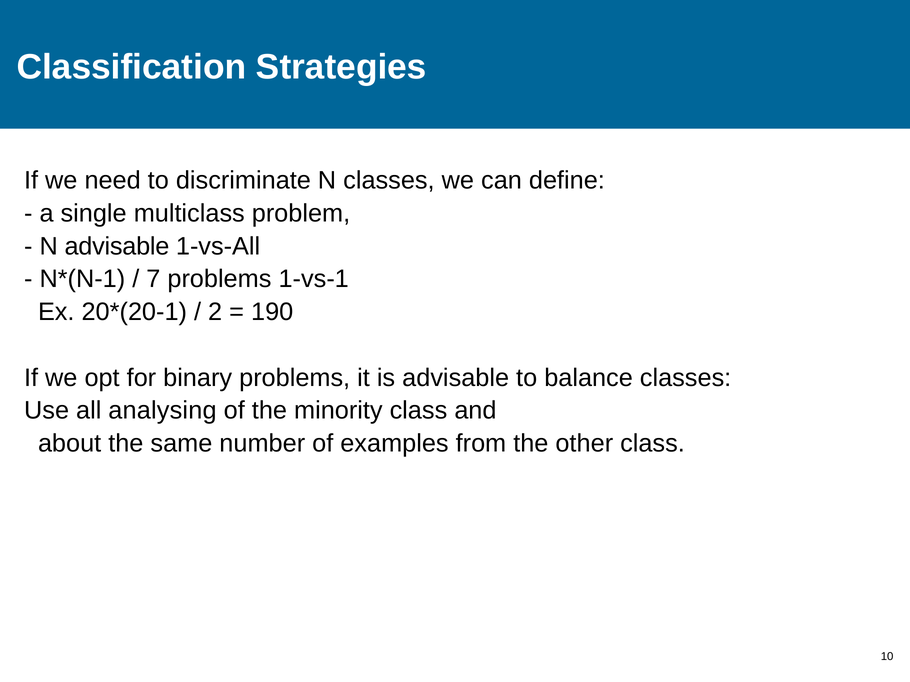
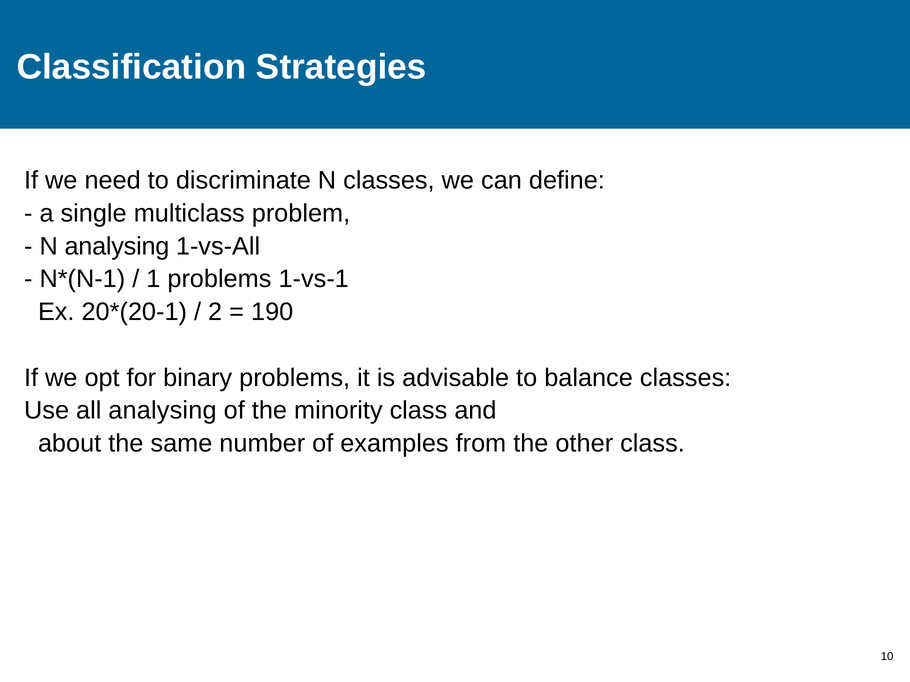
N advisable: advisable -> analysing
7: 7 -> 1
